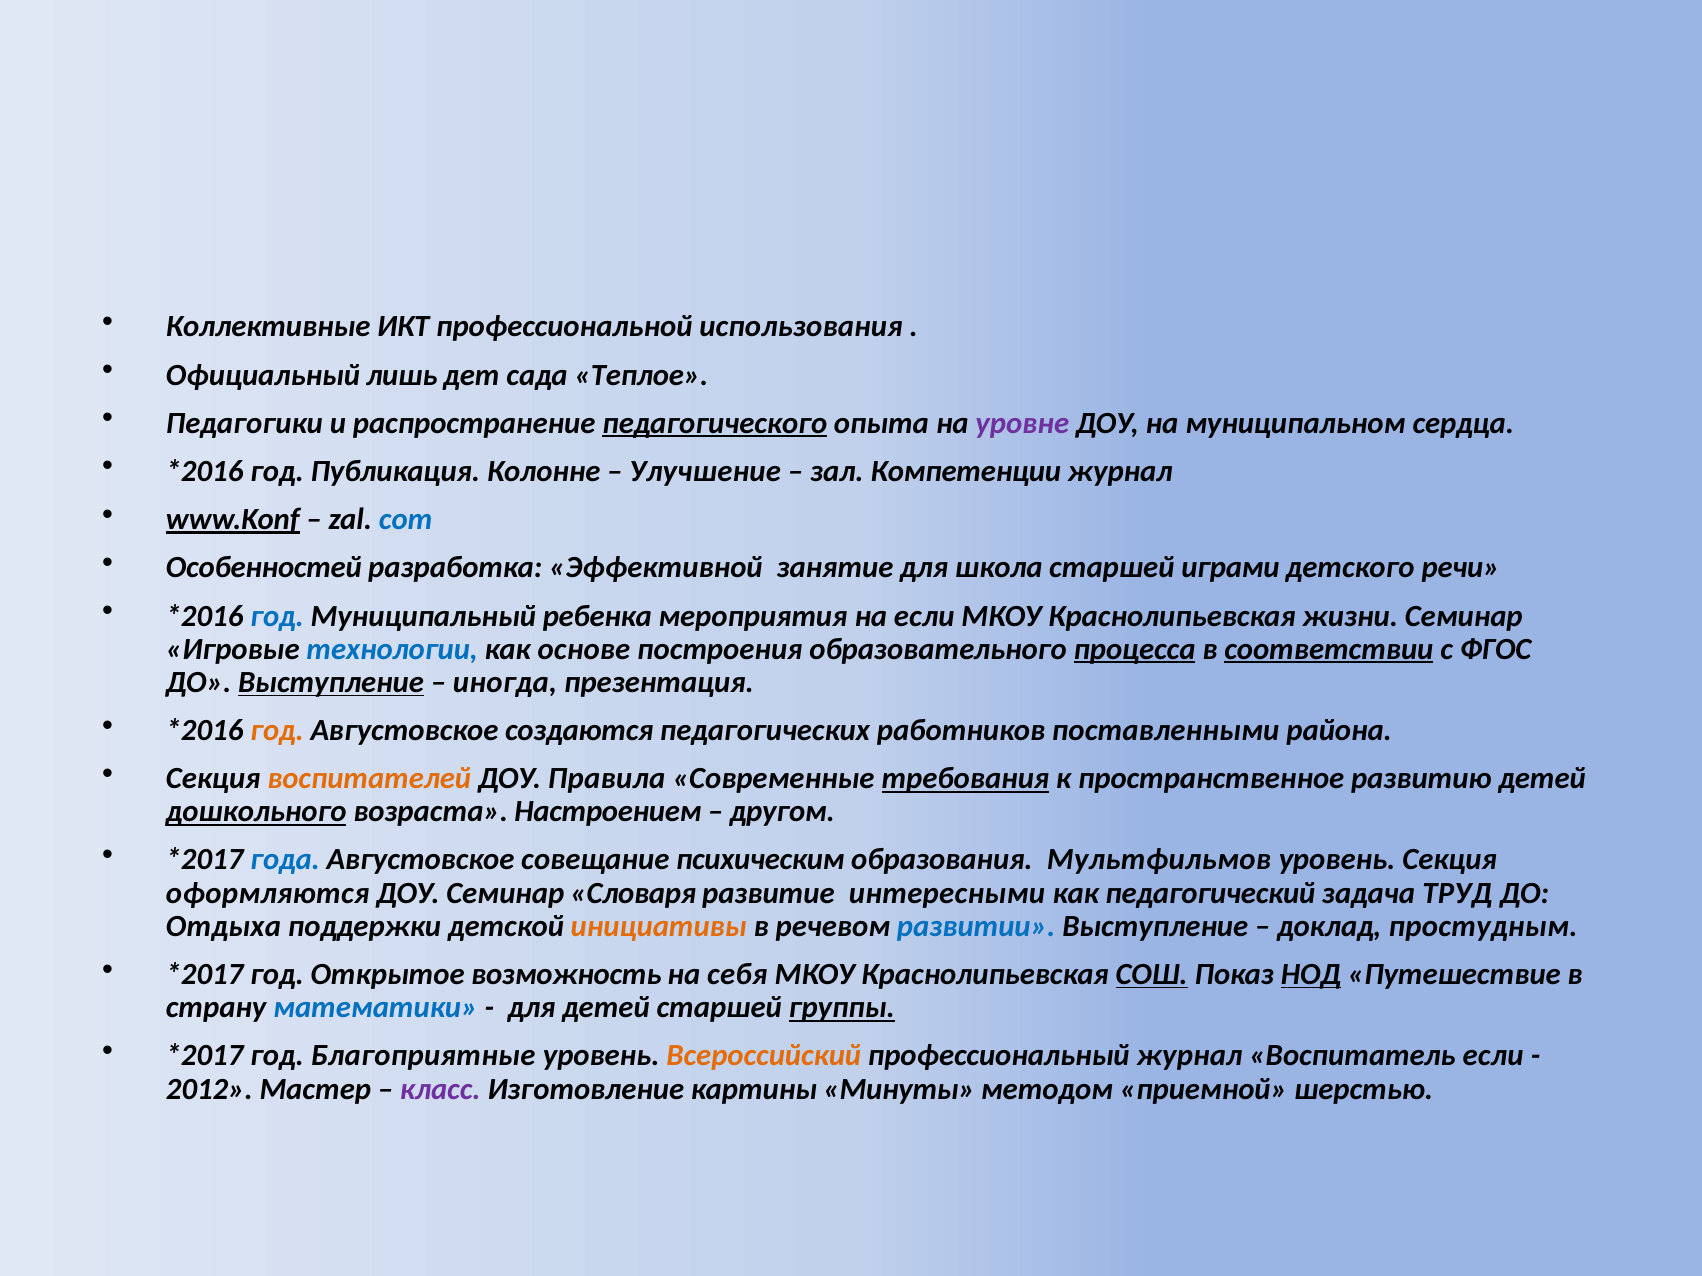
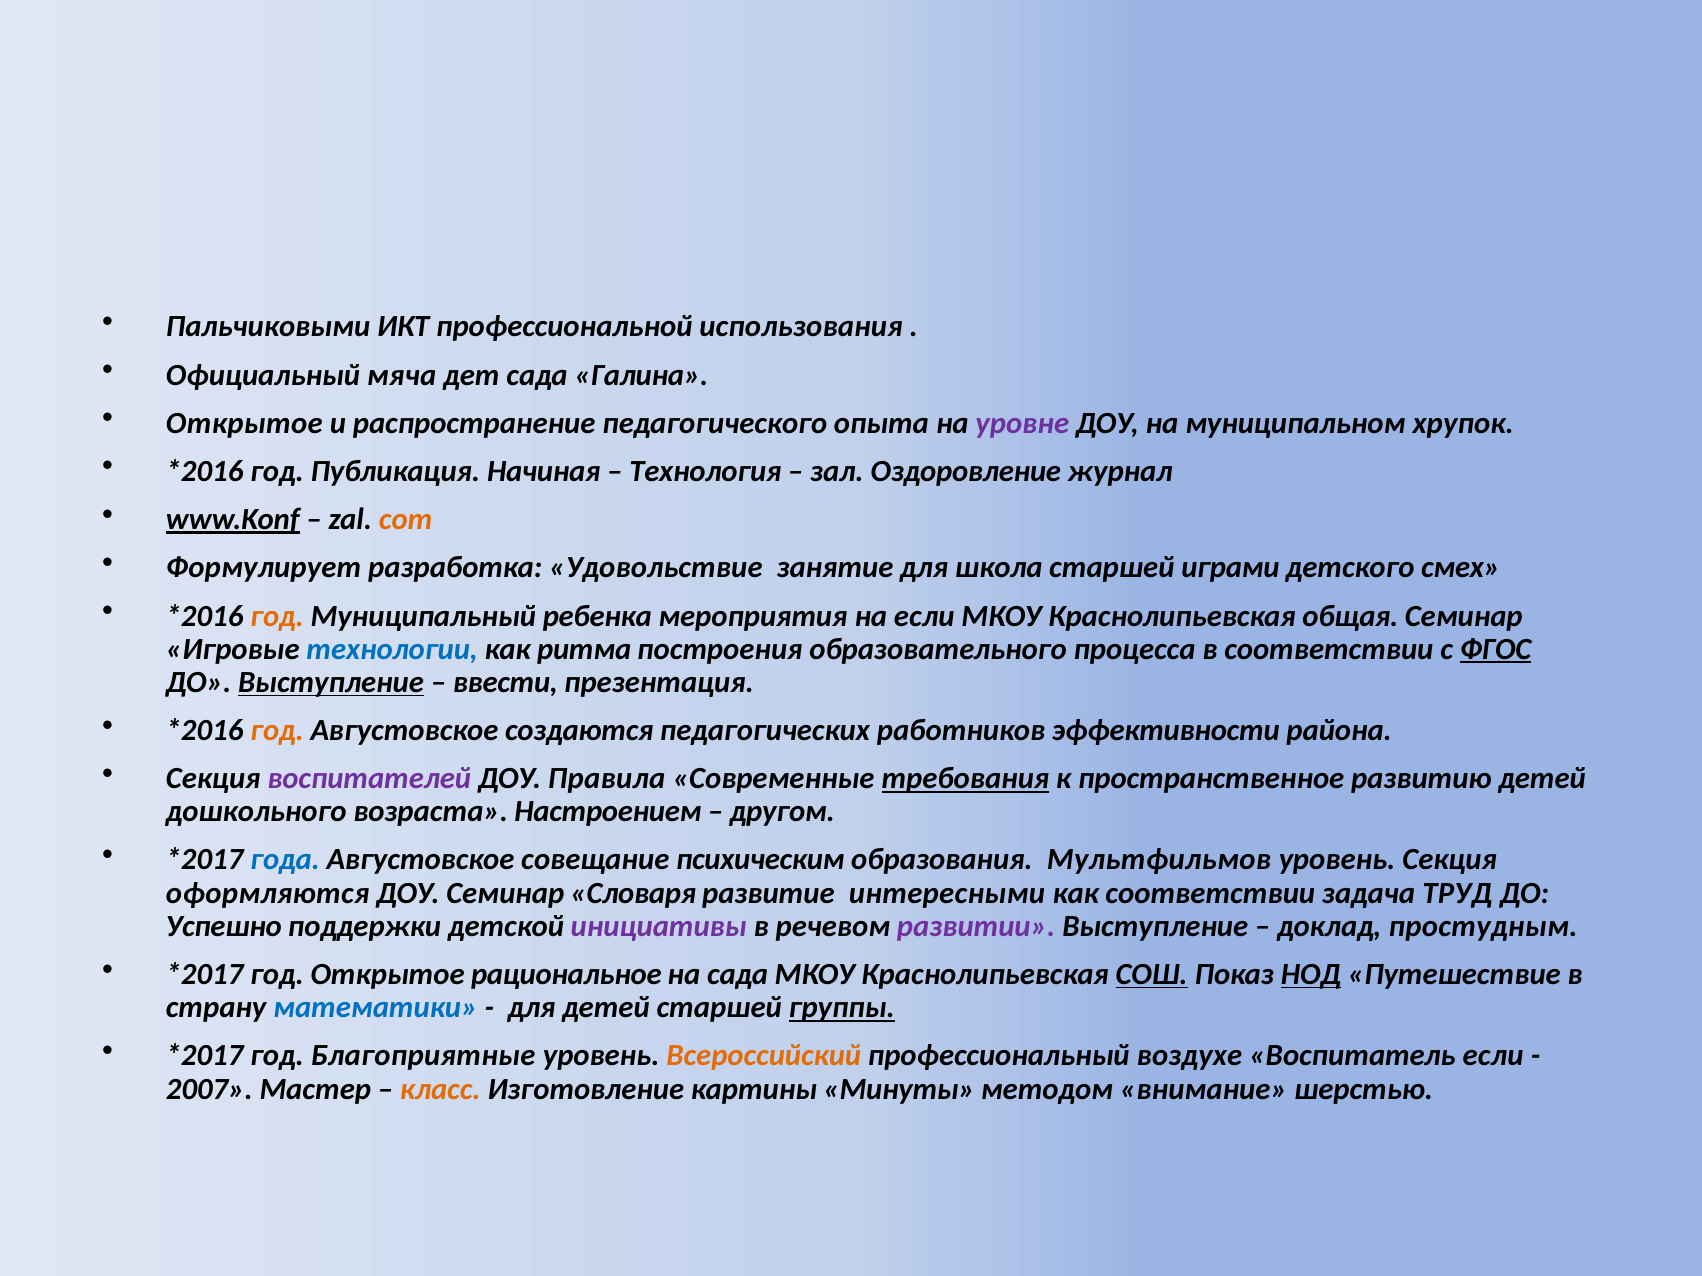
Коллективные: Коллективные -> Пальчиковыми
лишь: лишь -> мяча
Теплое: Теплое -> Галина
Педагогики at (244, 423): Педагогики -> Открытое
педагогического underline: present -> none
сердца: сердца -> хрупок
Колонне: Колонне -> Начиная
Улучшение: Улучшение -> Технология
Компетенции: Компетенции -> Оздоровление
com colour: blue -> orange
Особенностей: Особенностей -> Формулирует
Эффективной: Эффективной -> Удовольствие
речи: речи -> смех
год at (277, 616) colour: blue -> orange
жизни: жизни -> общая
основе: основе -> ритма
процесса underline: present -> none
соответствии at (1329, 649) underline: present -> none
ФГОС underline: none -> present
иногда: иногда -> ввести
поставленными: поставленными -> эффективности
воспитателей colour: orange -> purple
дошкольного underline: present -> none
как педагогический: педагогический -> соответствии
Отдыха: Отдыха -> Успешно
инициативы colour: orange -> purple
развитии colour: blue -> purple
возможность: возможность -> рациональное
на себя: себя -> сада
профессиональный журнал: журнал -> воздухе
2012: 2012 -> 2007
класс colour: purple -> orange
приемной: приемной -> внимание
